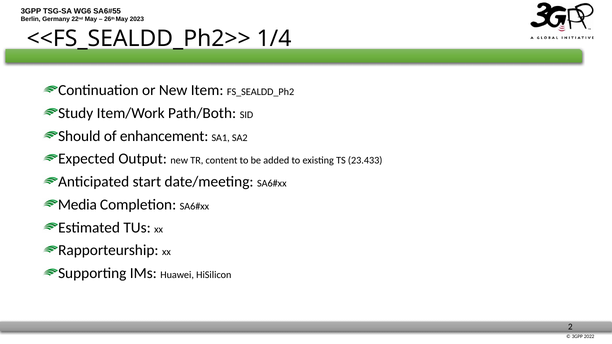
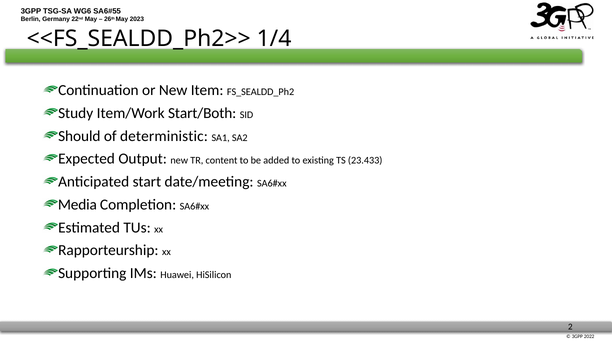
Path/Both: Path/Both -> Start/Both
enhancement: enhancement -> deterministic
